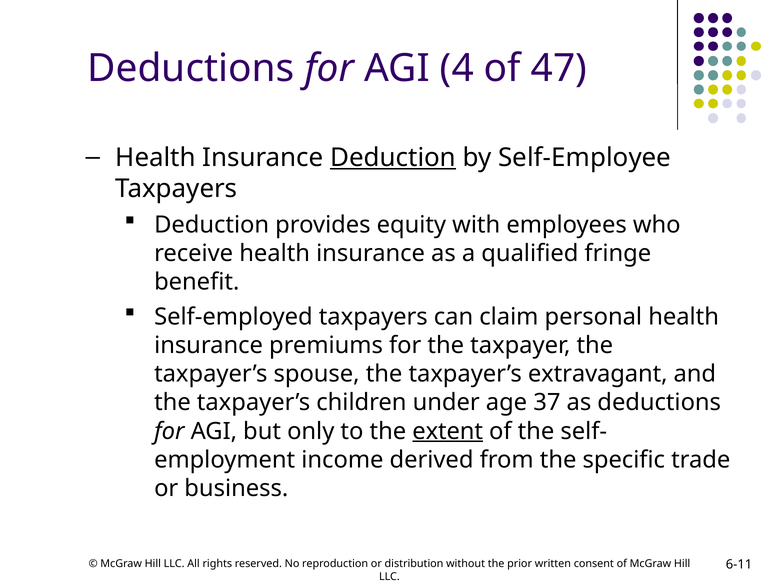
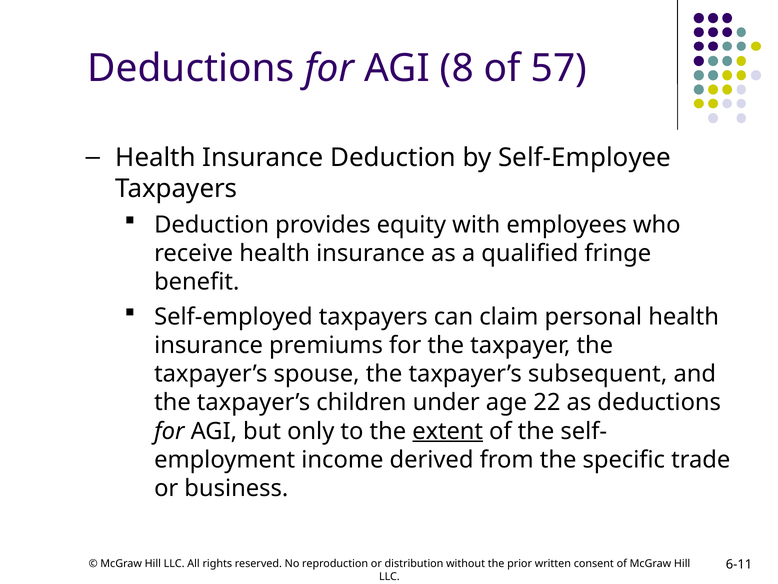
4: 4 -> 8
47: 47 -> 57
Deduction at (393, 157) underline: present -> none
extravagant: extravagant -> subsequent
37: 37 -> 22
